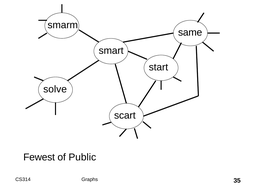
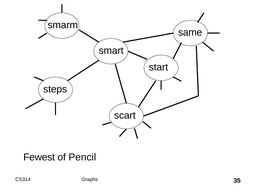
solve: solve -> steps
Public: Public -> Pencil
